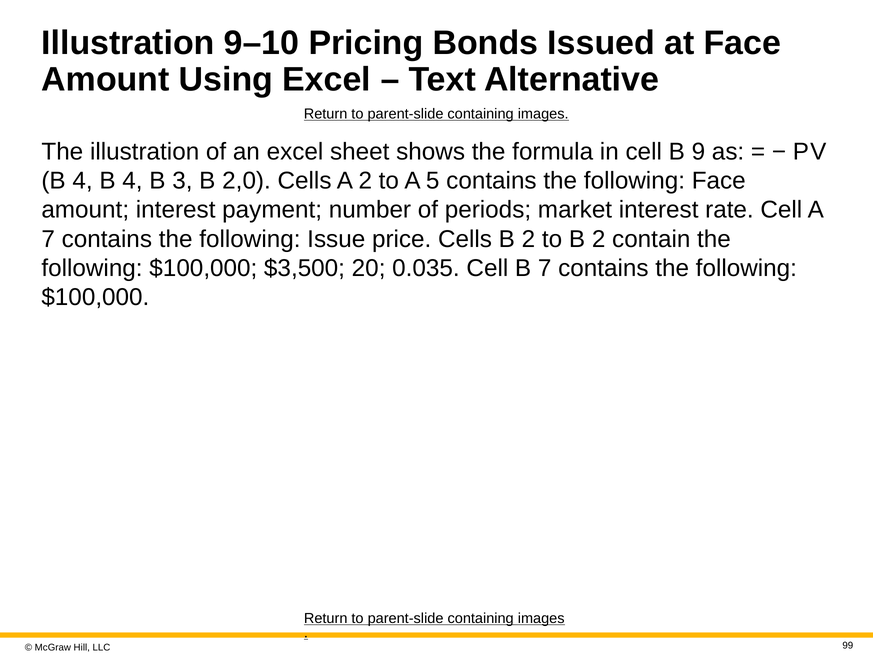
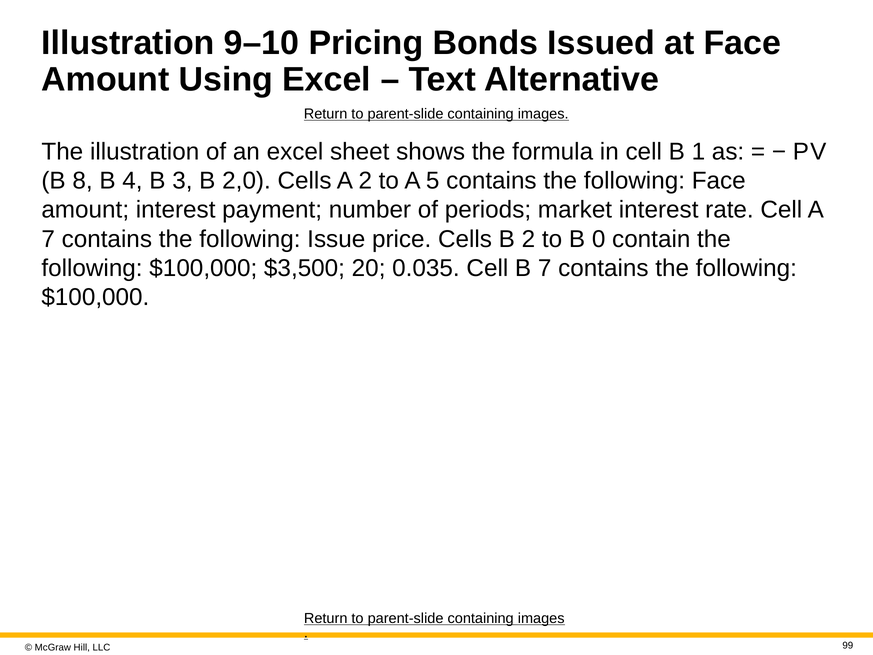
9: 9 -> 1
4 at (83, 181): 4 -> 8
to B 2: 2 -> 0
